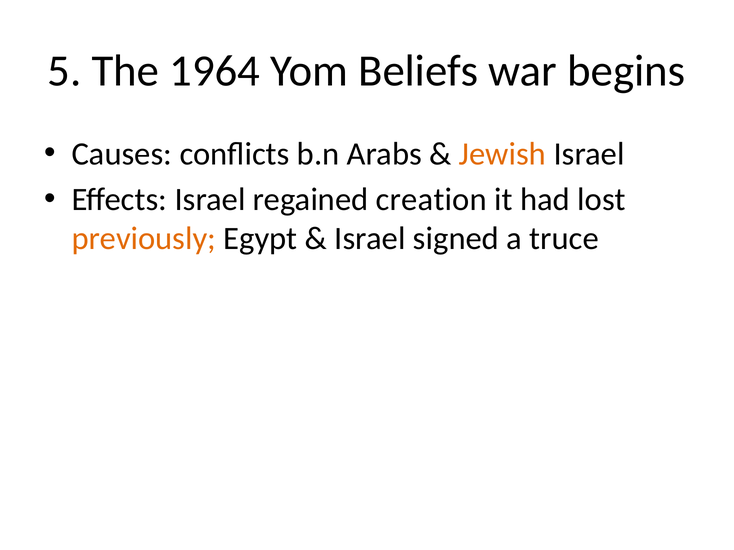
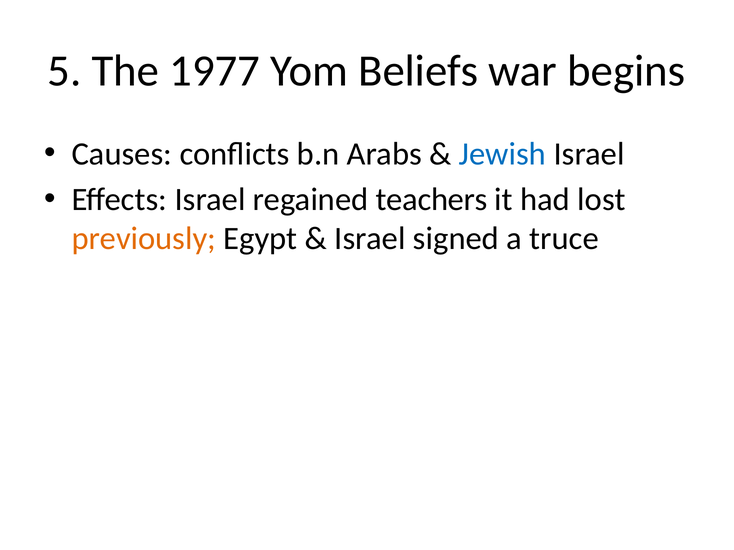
1964: 1964 -> 1977
Jewish colour: orange -> blue
creation: creation -> teachers
